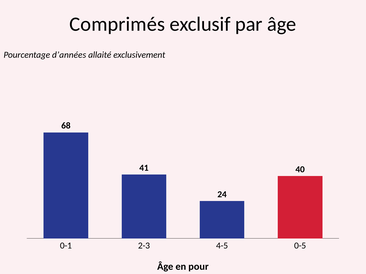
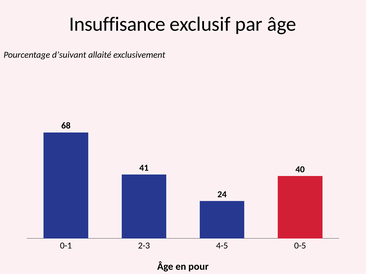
Comprimés: Comprimés -> Insuffisance
d’années: d’années -> d’suivant
